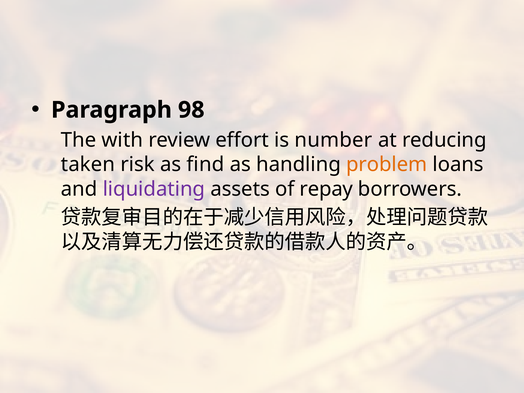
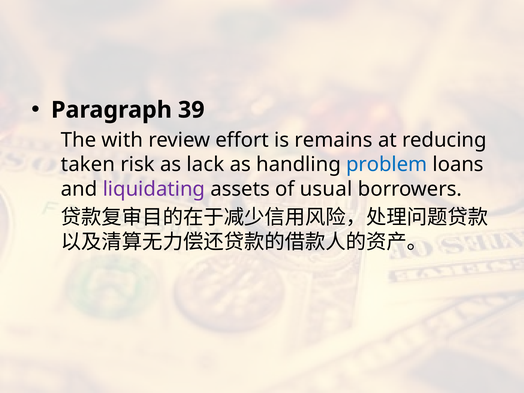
98: 98 -> 39
number: number -> remains
find: find -> lack
problem colour: orange -> blue
repay: repay -> usual
